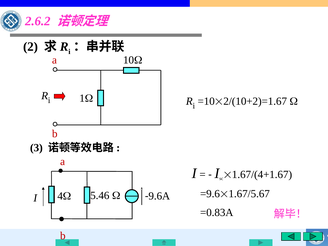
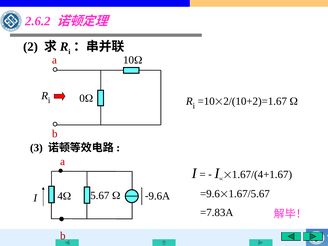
1: 1 -> 0
5.46: 5.46 -> 5.67
=0.83A: =0.83A -> =7.83A
